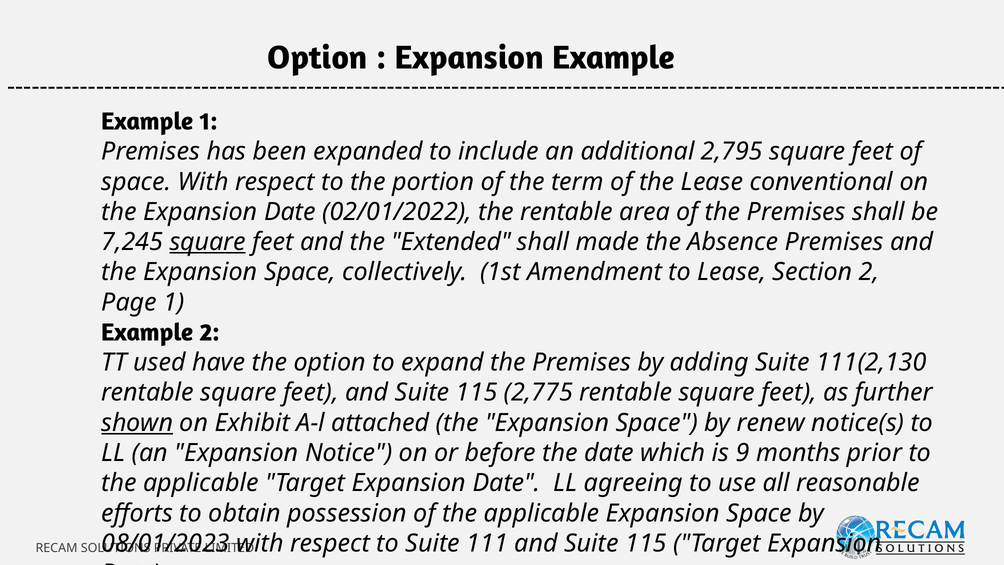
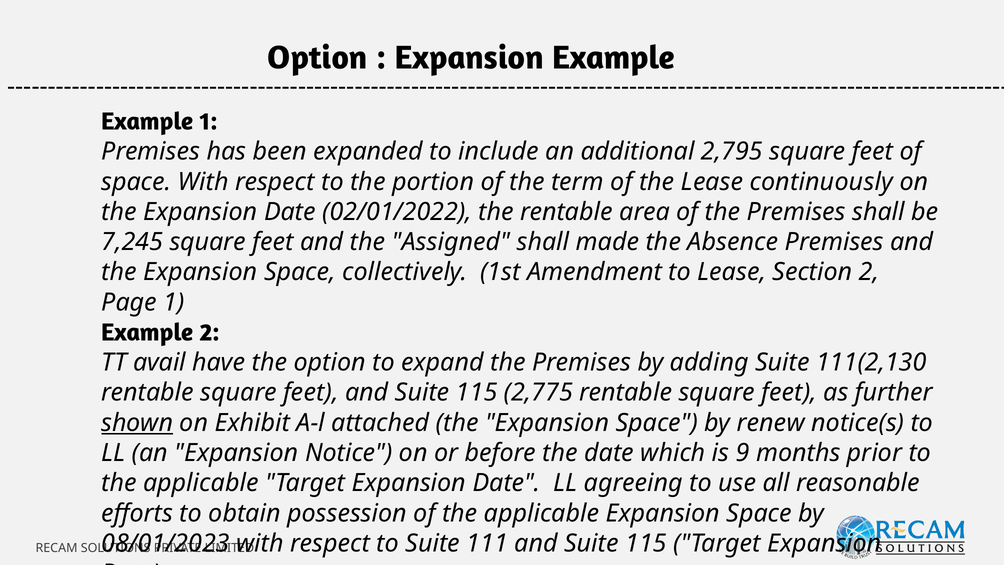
conventional: conventional -> continuously
square at (208, 242) underline: present -> none
Extended: Extended -> Assigned
used: used -> avail
